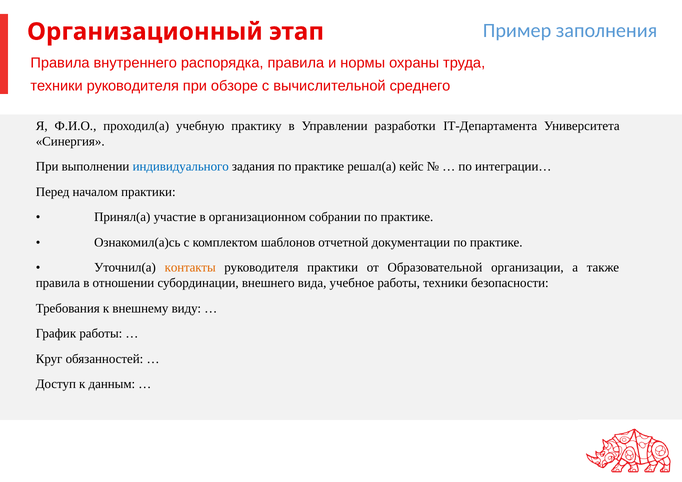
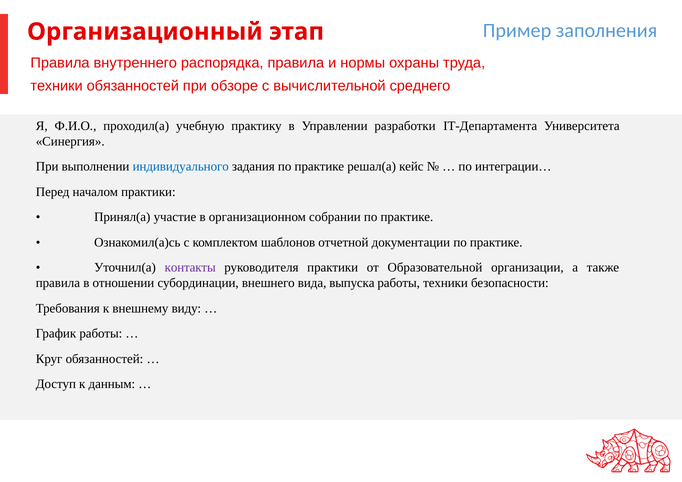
техники руководителя: руководителя -> обязанностей
контакты colour: orange -> purple
учебное: учебное -> выпуска
